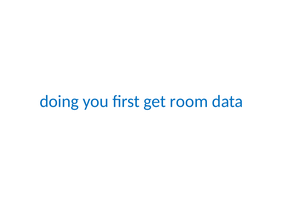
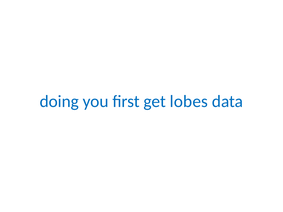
room: room -> lobes
